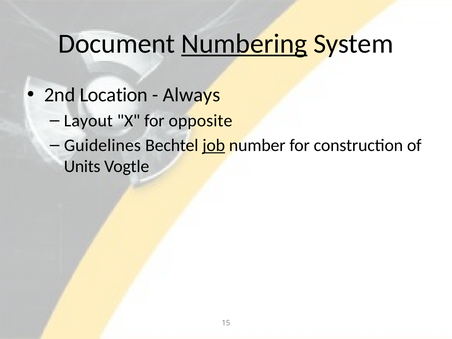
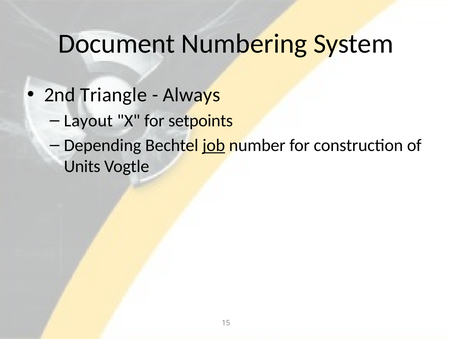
Numbering underline: present -> none
Location: Location -> Triangle
opposite: opposite -> setpoints
Guidelines: Guidelines -> Depending
